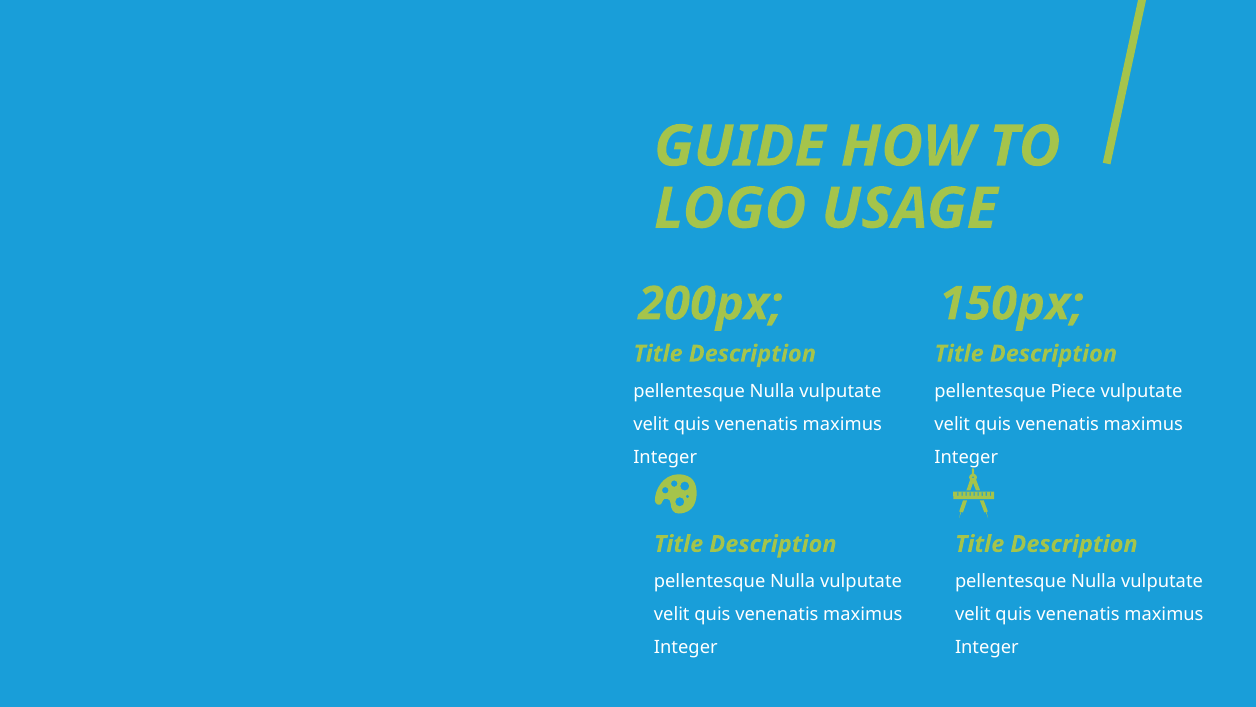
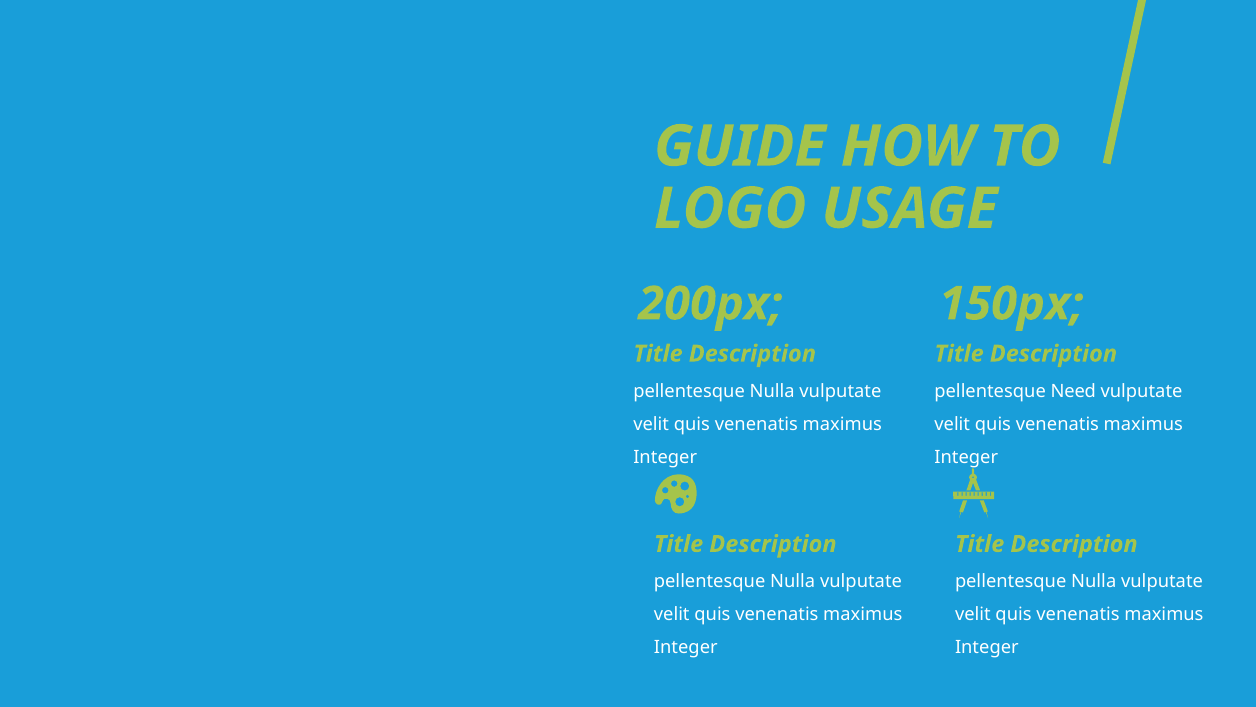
Piece: Piece -> Need
